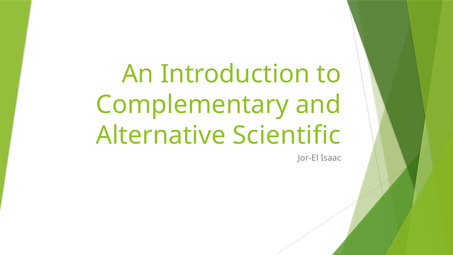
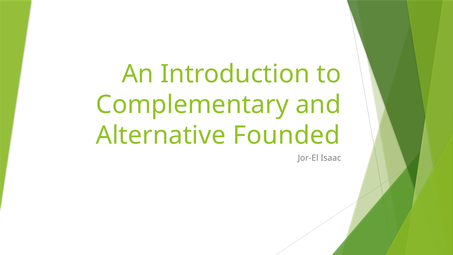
Scientific: Scientific -> Founded
